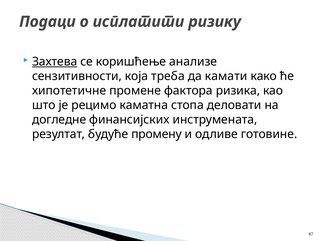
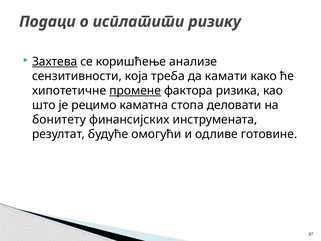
промене underline: none -> present
догледне: догледне -> бонитету
промену: промену -> омогући
